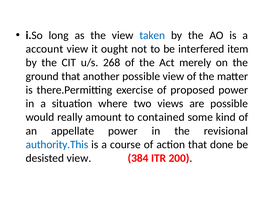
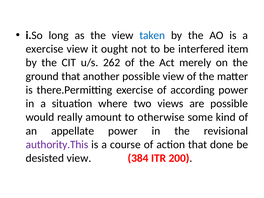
account at (45, 49): account -> exercise
268: 268 -> 262
proposed: proposed -> according
contained: contained -> otherwise
authority.This colour: blue -> purple
